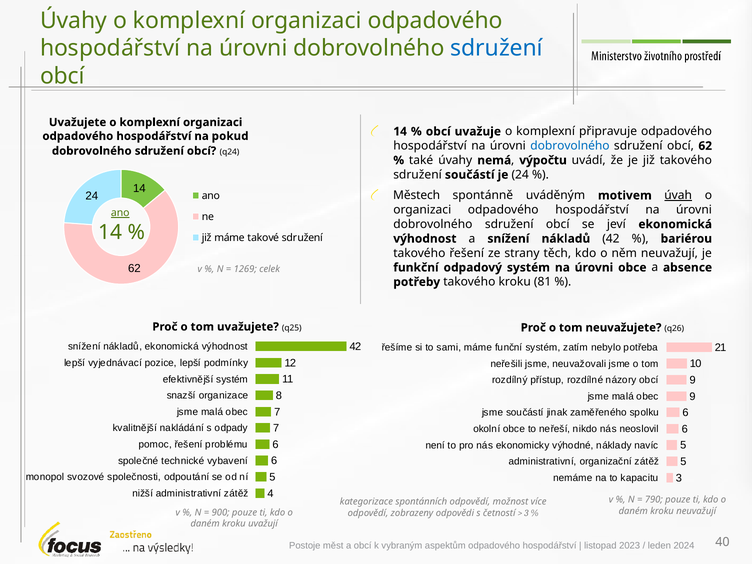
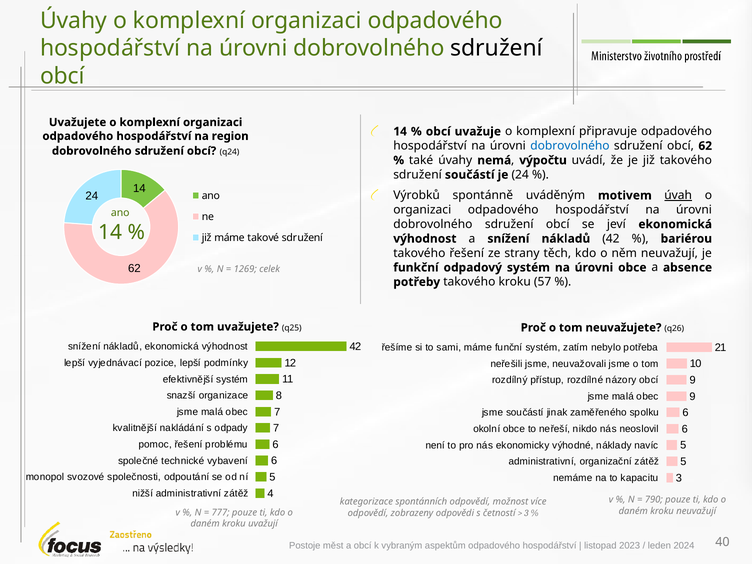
sdružení at (497, 48) colour: blue -> black
pokud: pokud -> region
Městech: Městech -> Výrobků
ano at (120, 213) underline: present -> none
81: 81 -> 57
900: 900 -> 777
